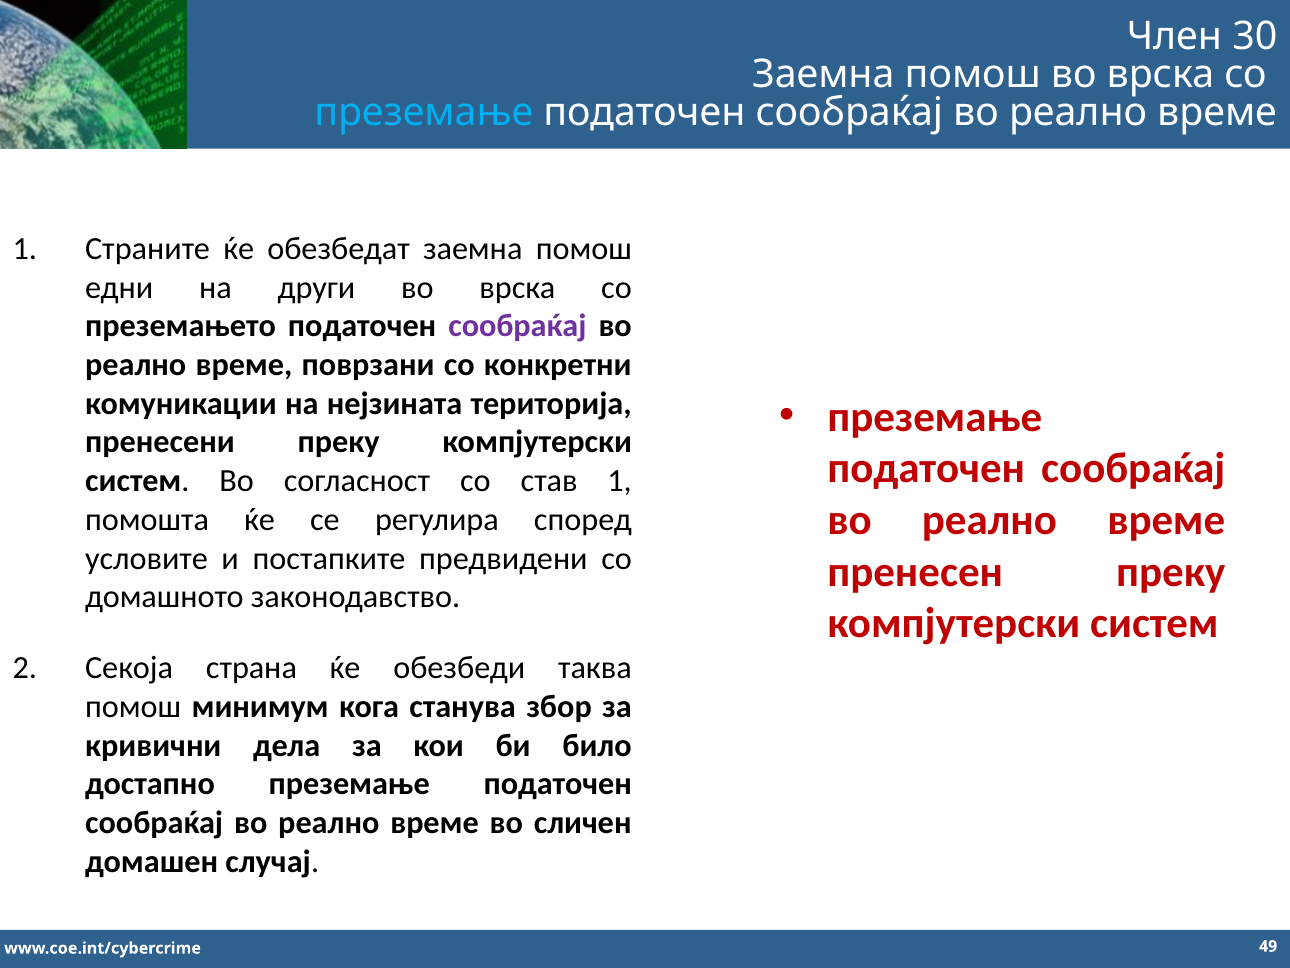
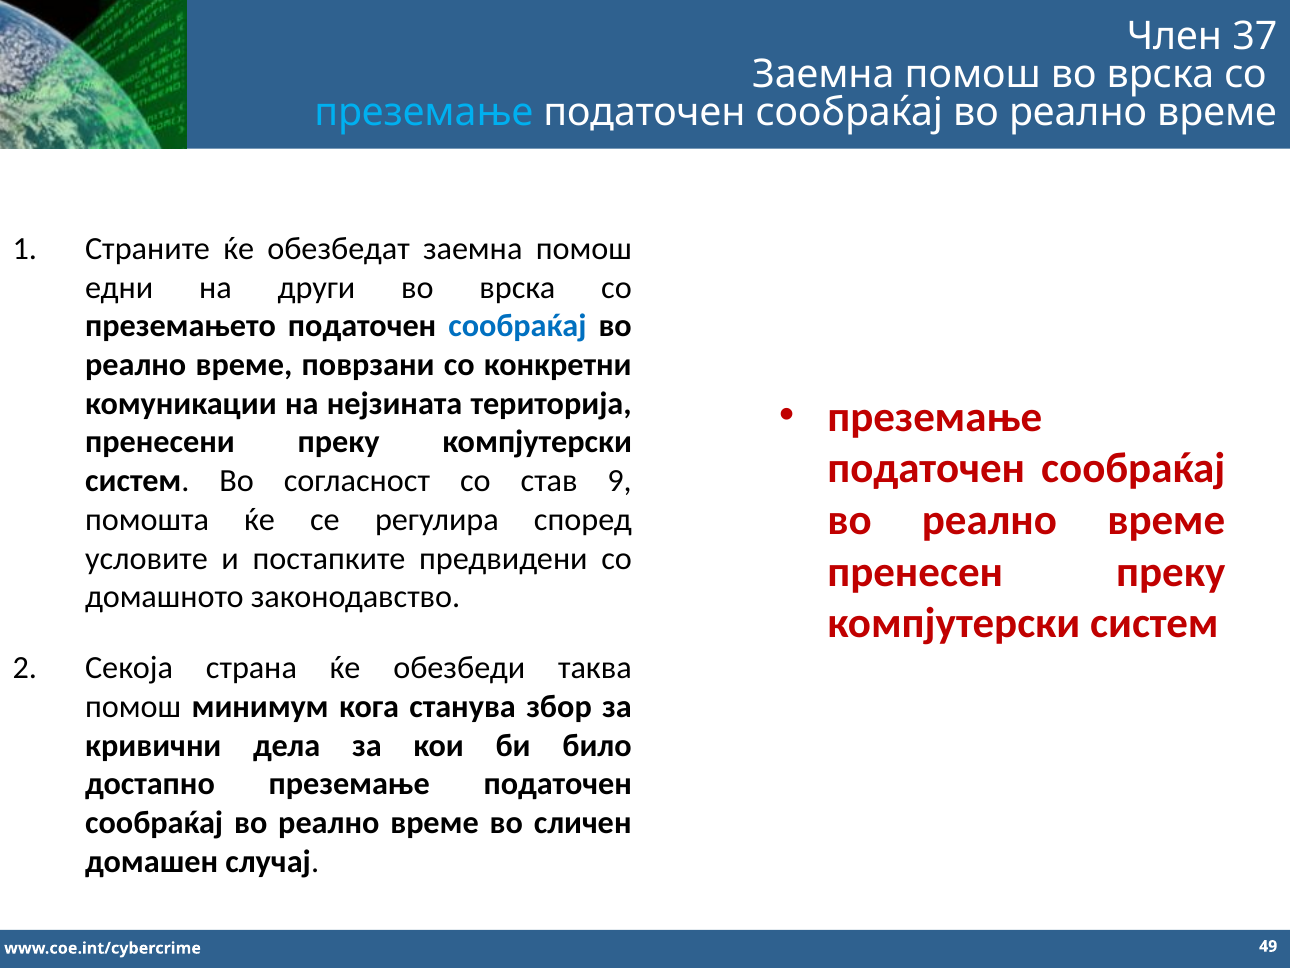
30: 30 -> 37
сообраќај at (517, 326) colour: purple -> blue
став 1: 1 -> 9
